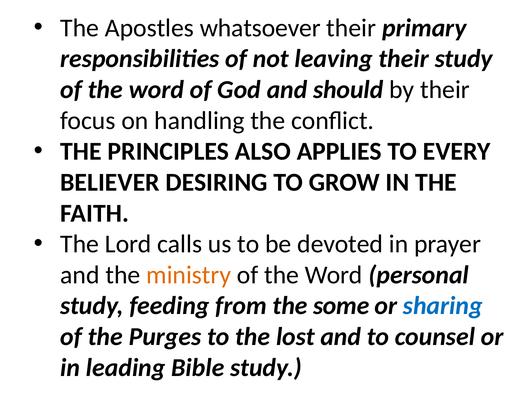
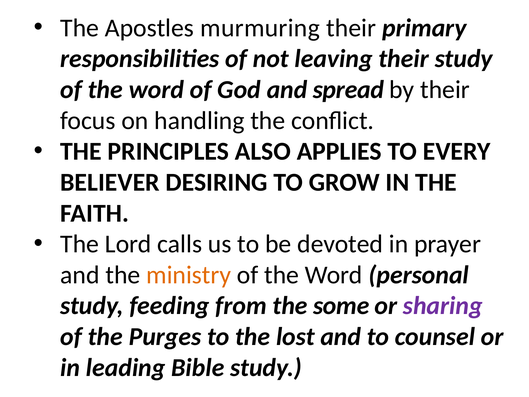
whatsoever: whatsoever -> murmuring
should: should -> spread
sharing colour: blue -> purple
